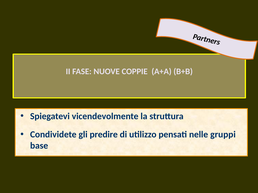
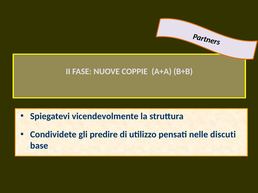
gruppi: gruppi -> discuti
